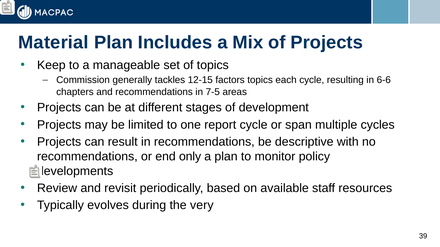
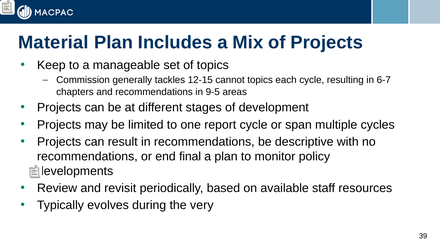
factors: factors -> cannot
6-6: 6-6 -> 6-7
7-5: 7-5 -> 9-5
only: only -> final
